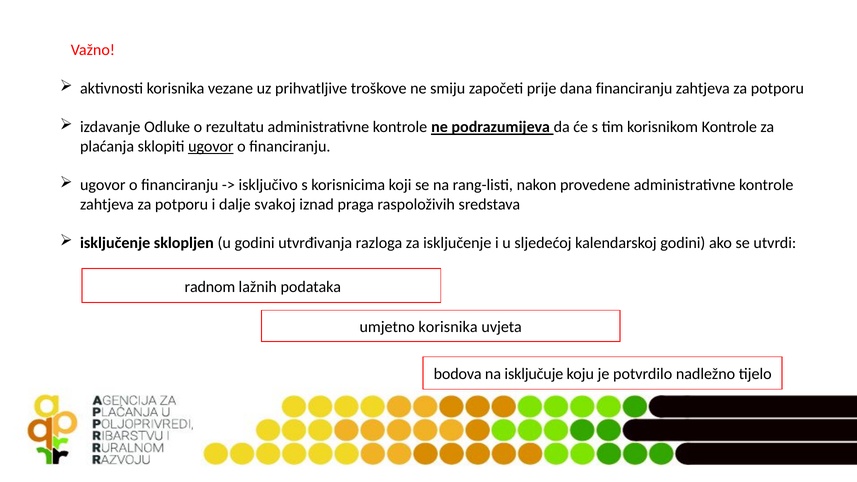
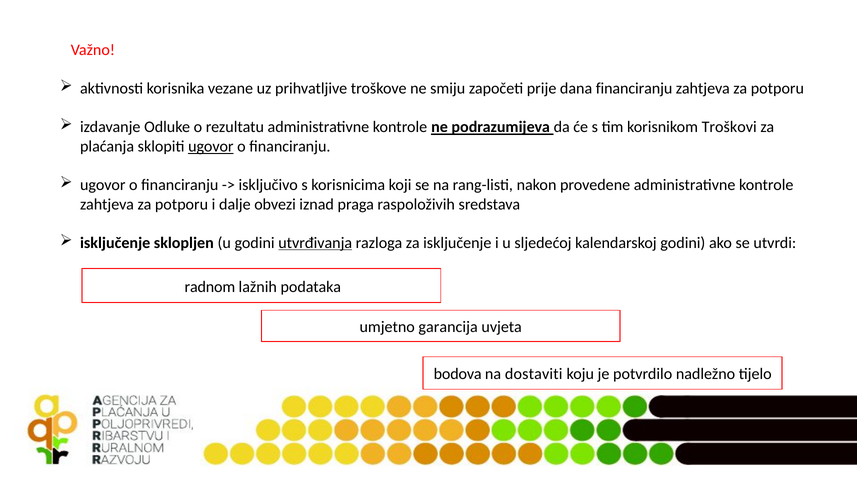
korisnikom Kontrole: Kontrole -> Troškovi
svakoj: svakoj -> obvezi
utvrđivanja underline: none -> present
umjetno korisnika: korisnika -> garancija
isključuje: isključuje -> dostaviti
